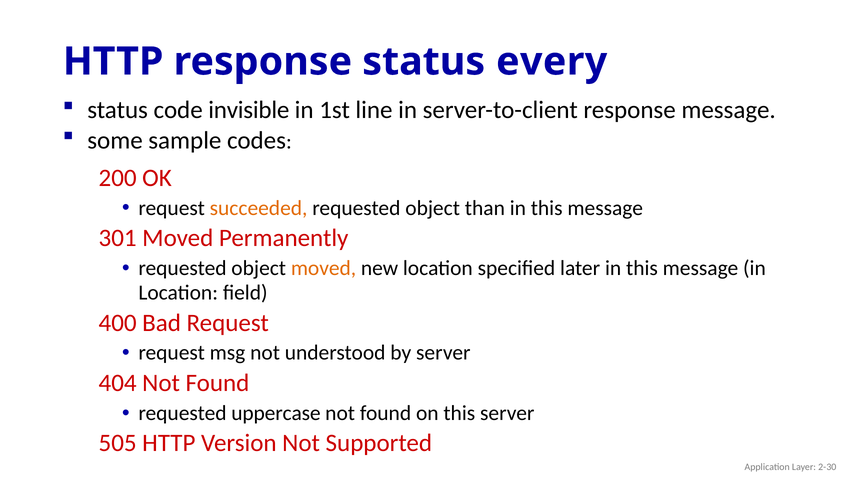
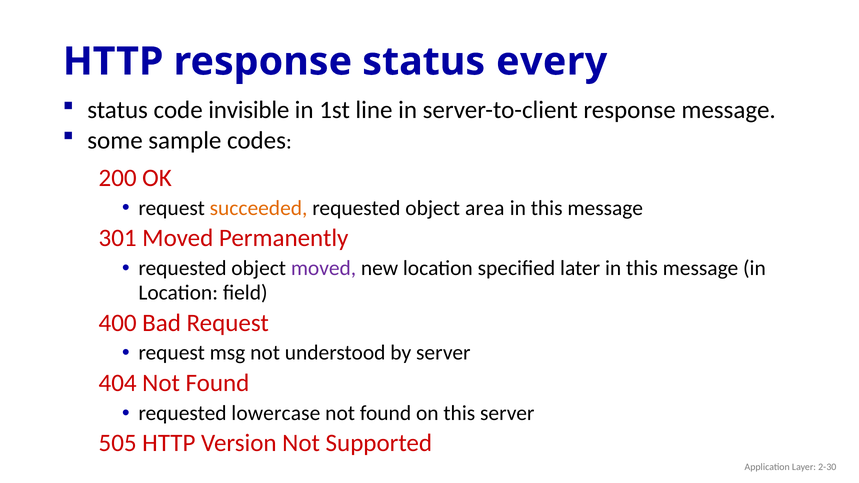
than: than -> area
moved at (324, 268) colour: orange -> purple
uppercase: uppercase -> lowercase
